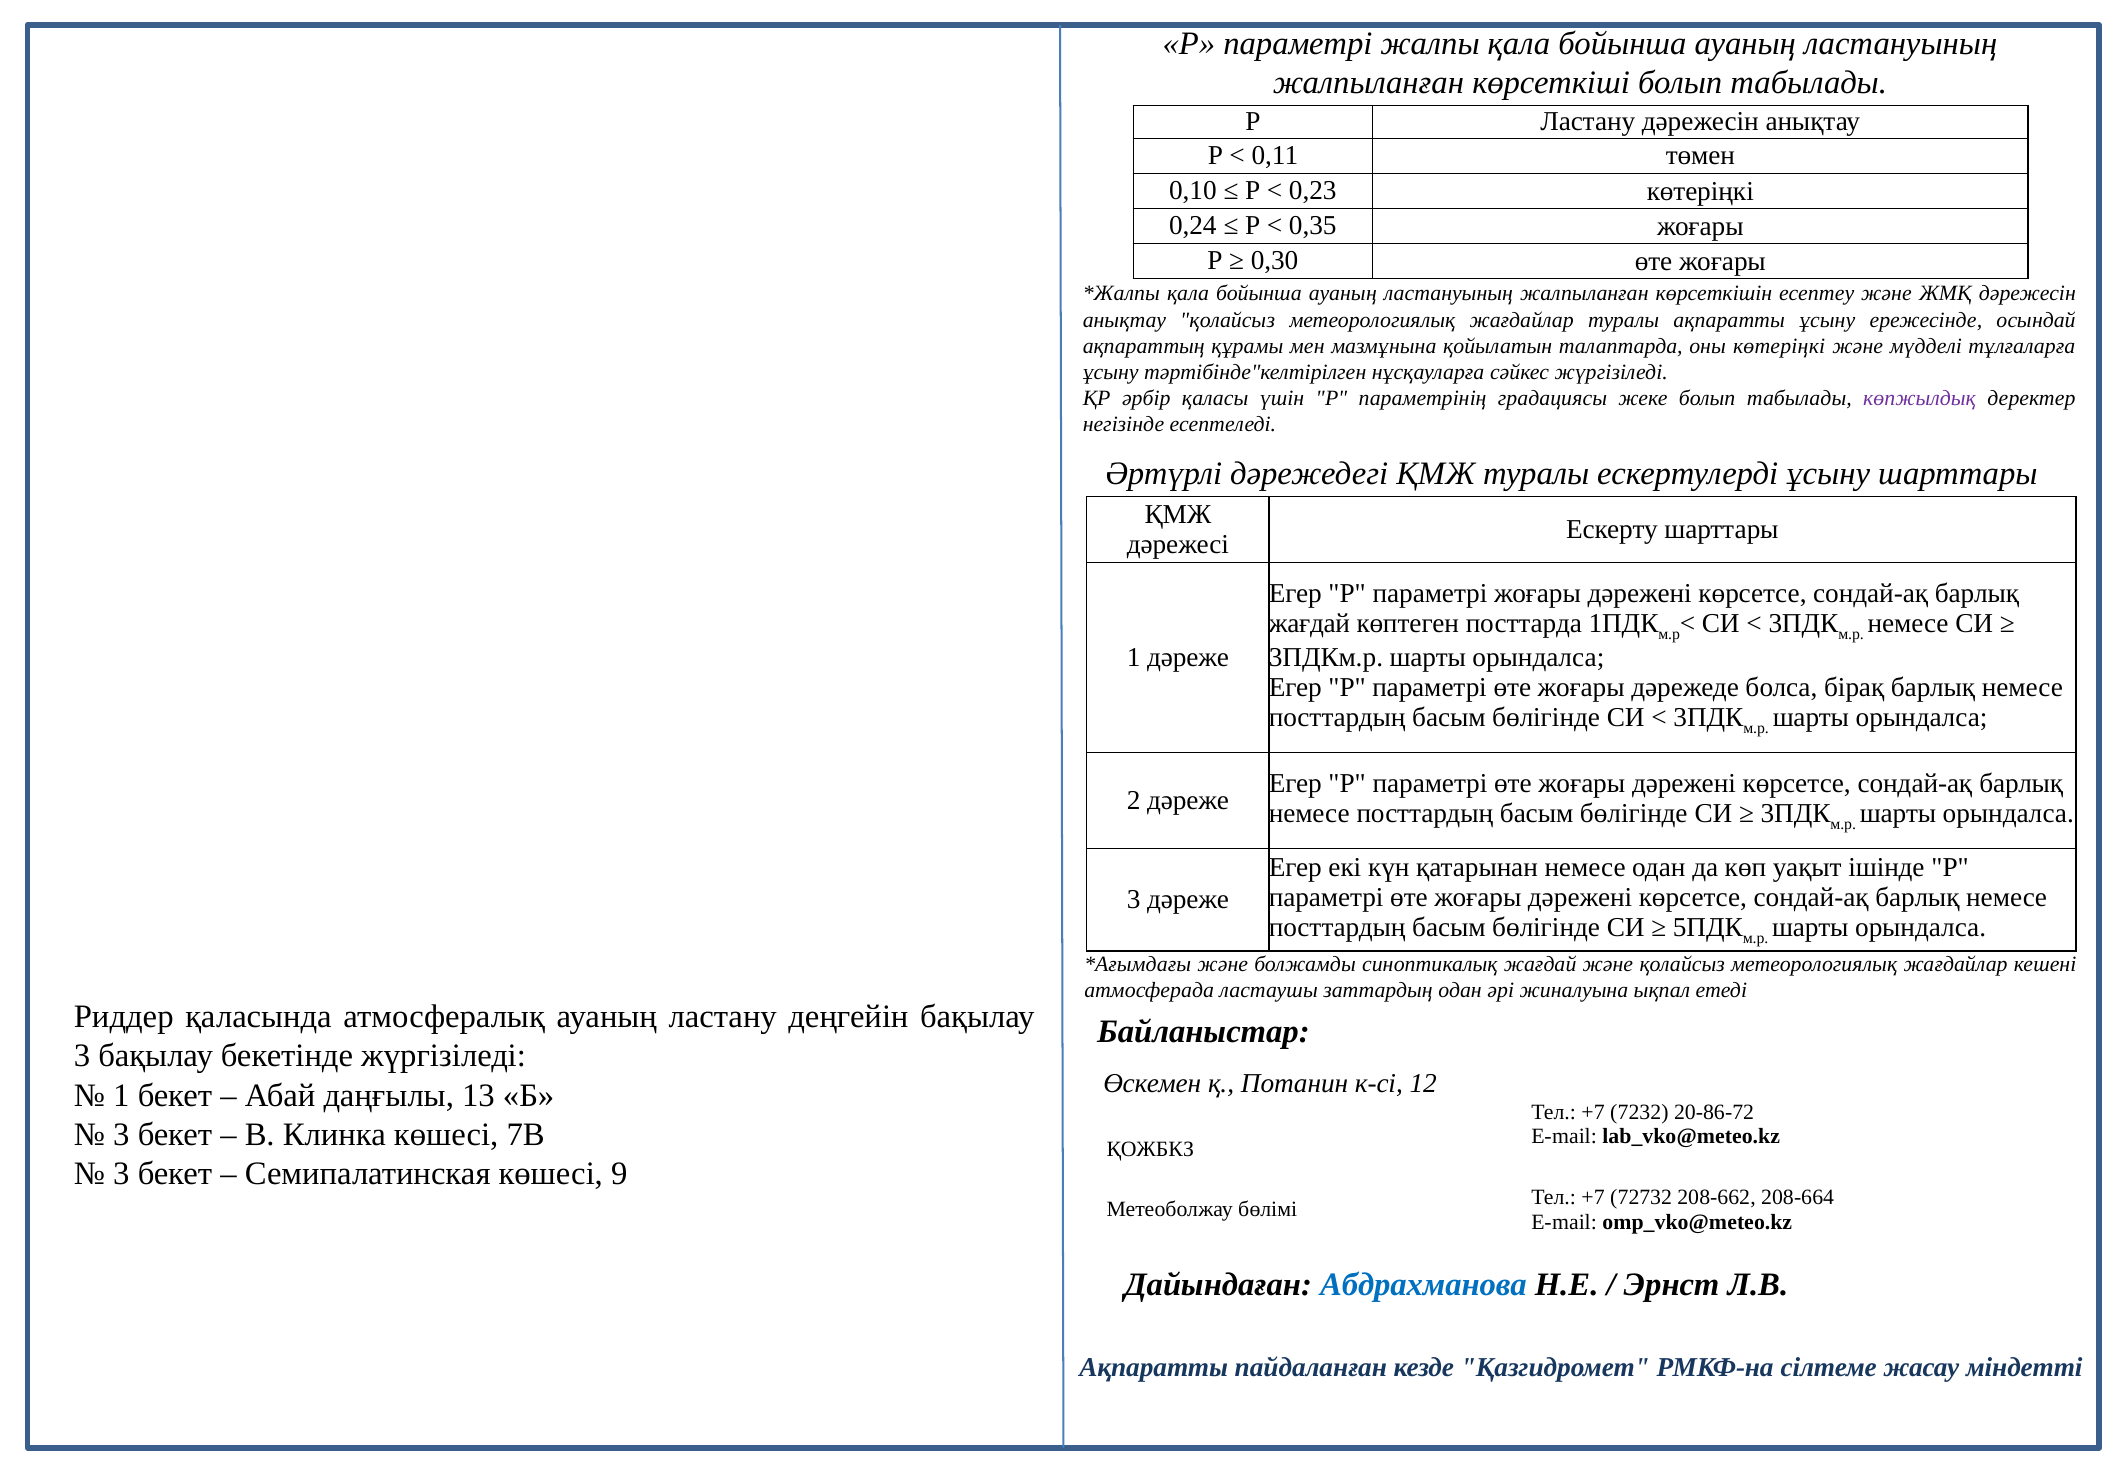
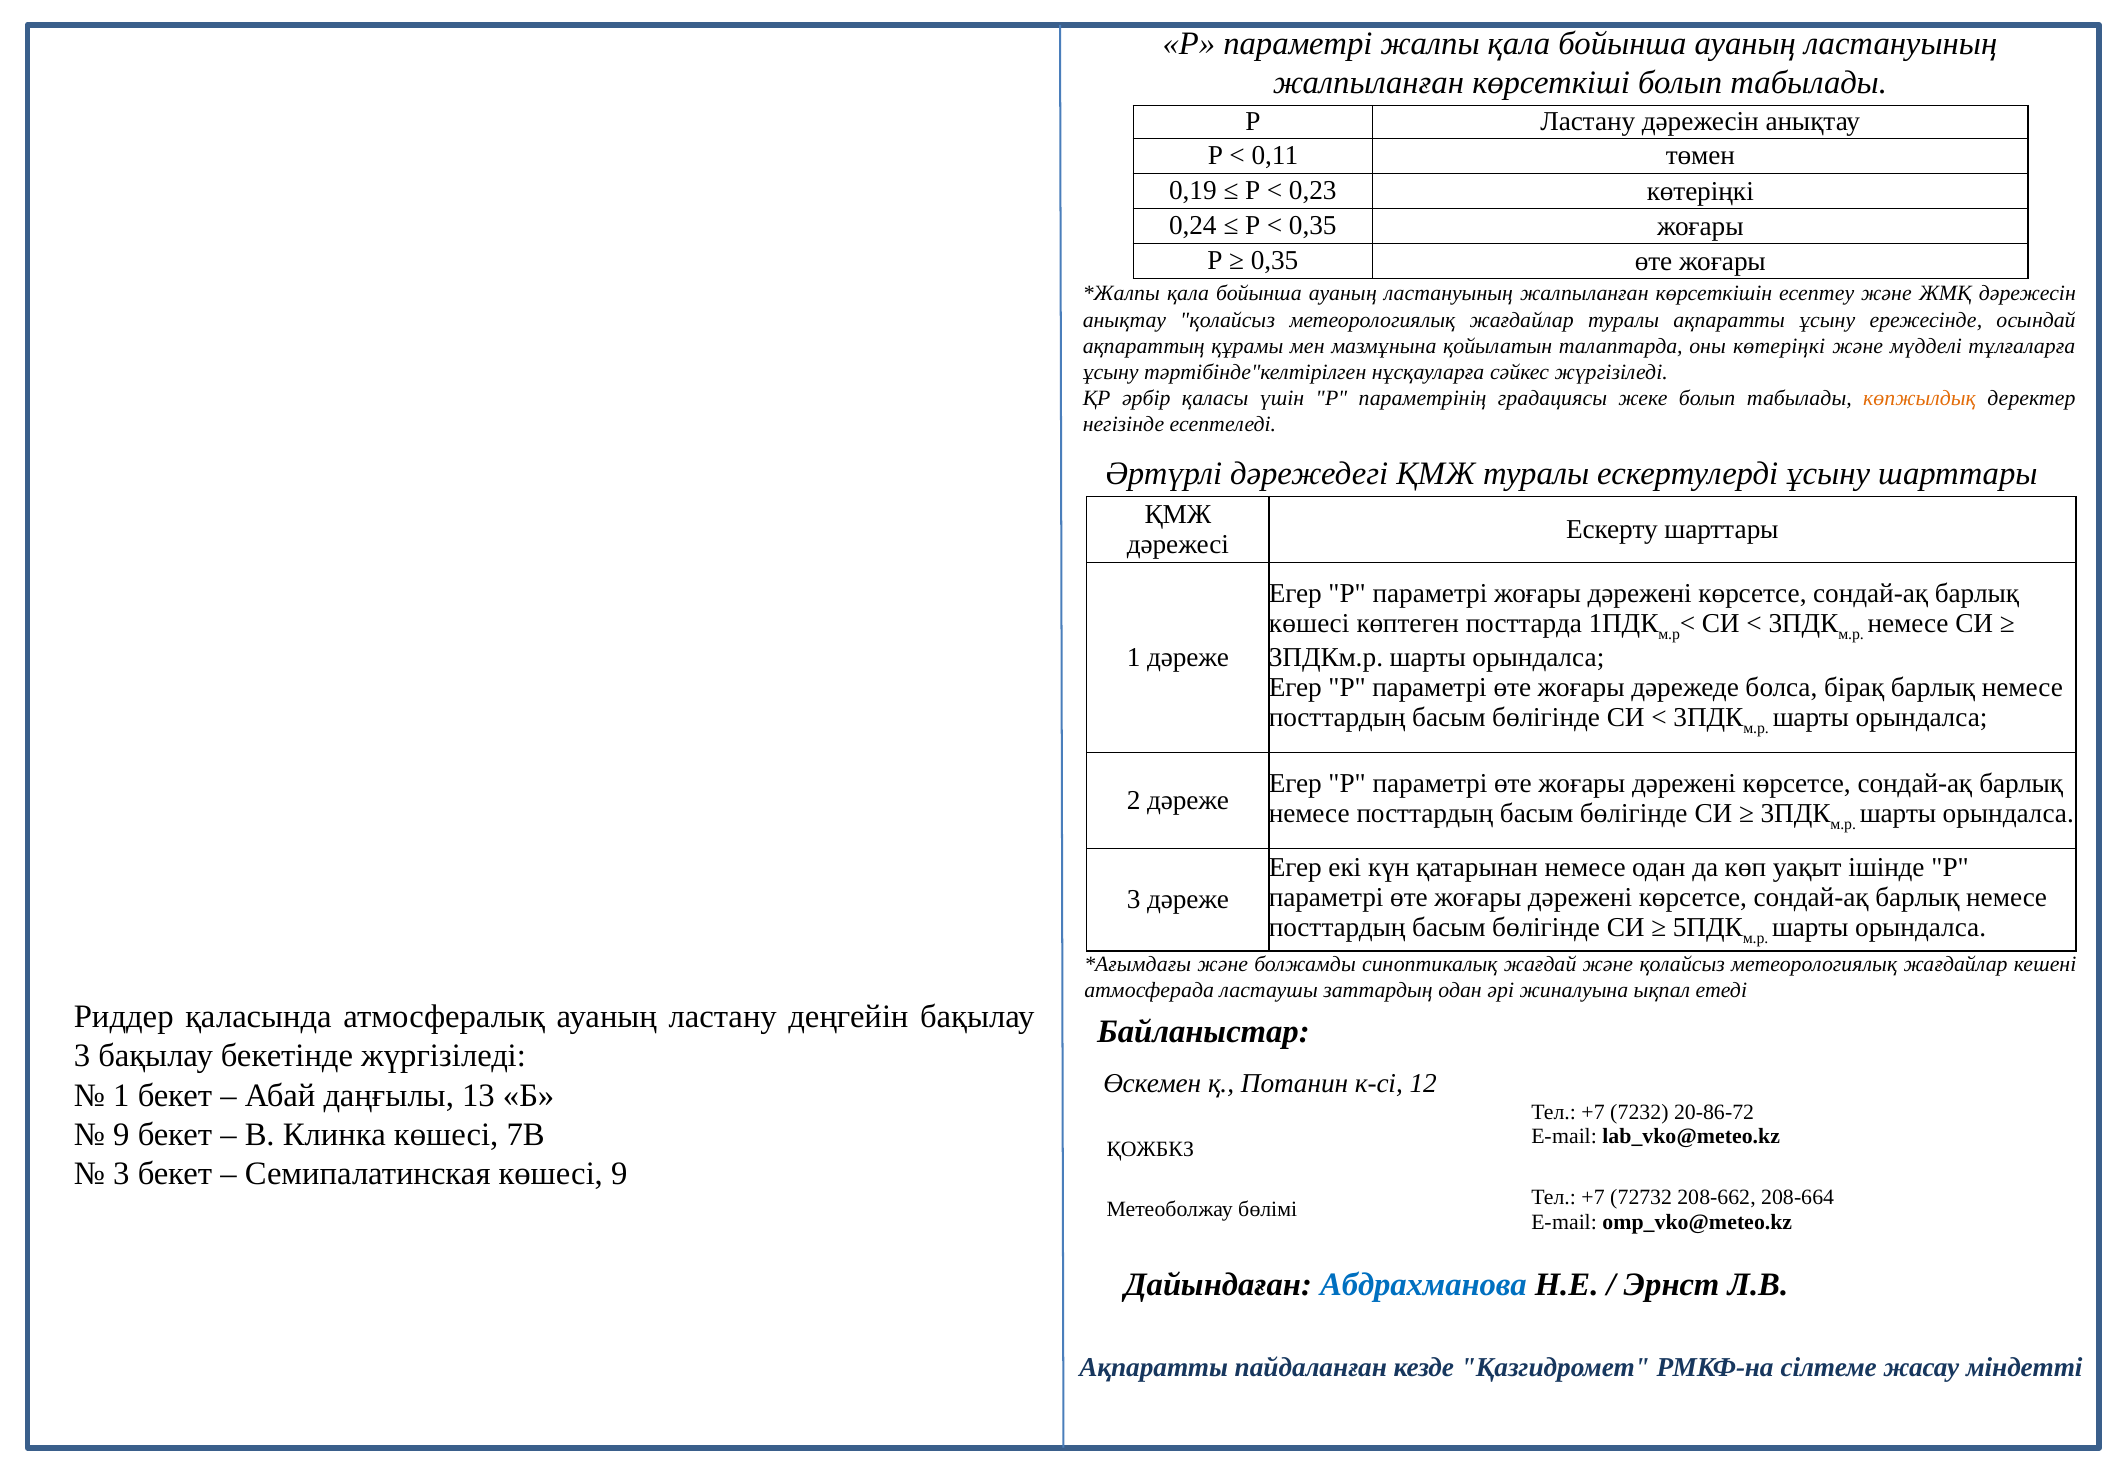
0,10: 0,10 -> 0,19
0,30 at (1275, 261): 0,30 -> 0,35
көпжылдық colour: purple -> orange
жағдай at (1309, 623): жағдай -> көшесі
3 at (121, 1134): 3 -> 9
